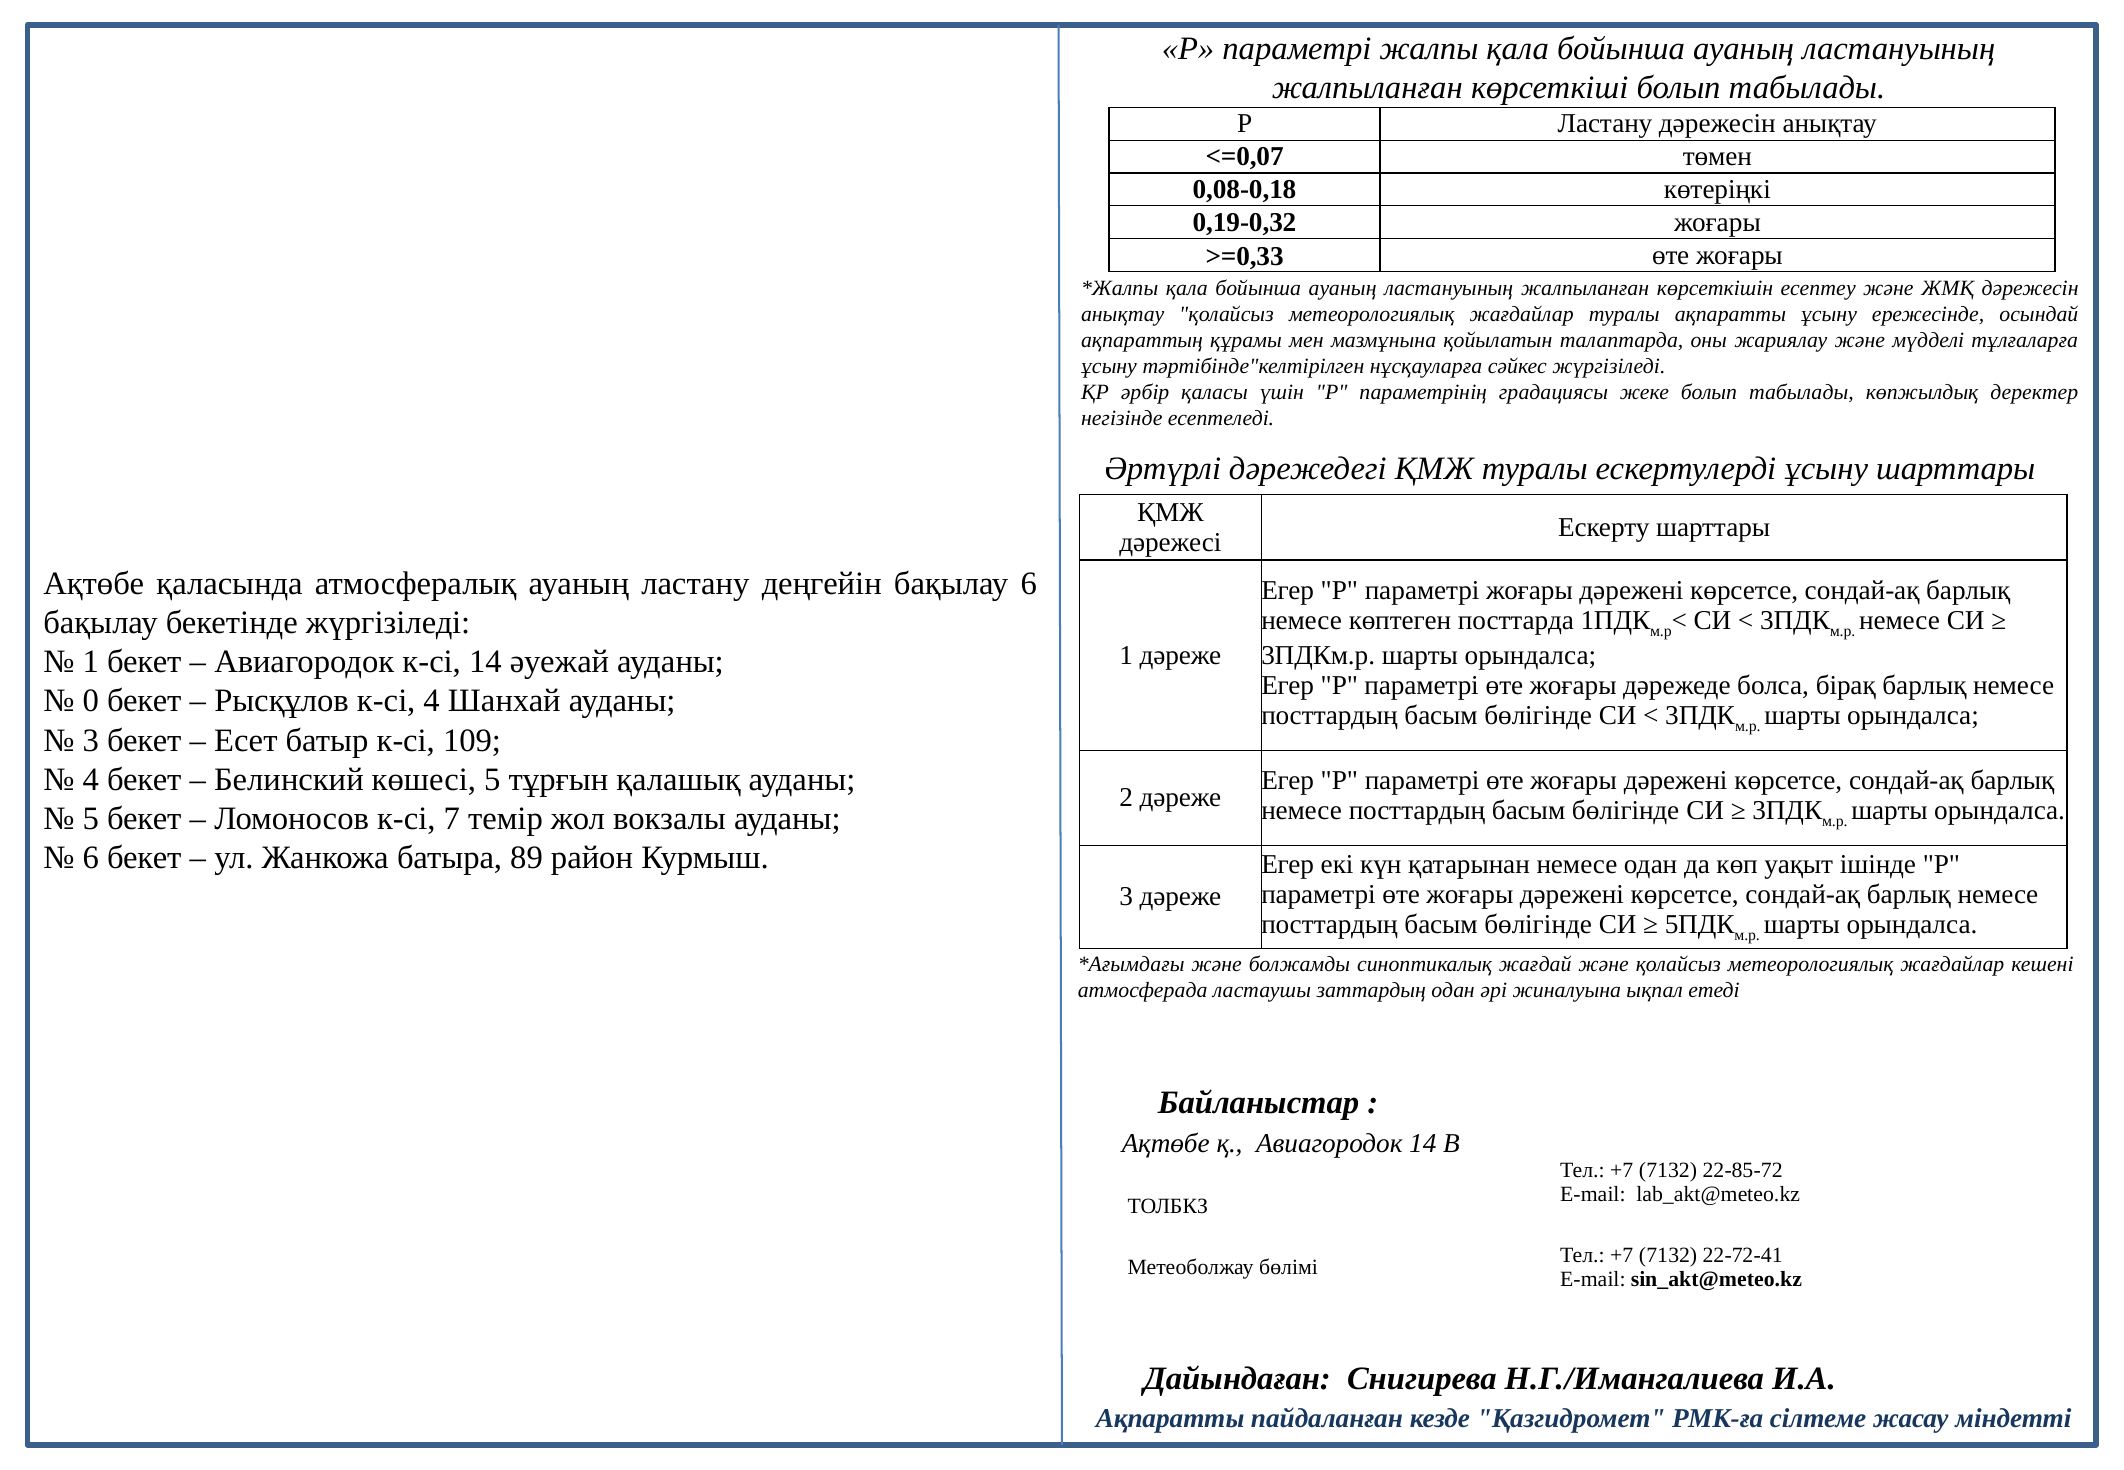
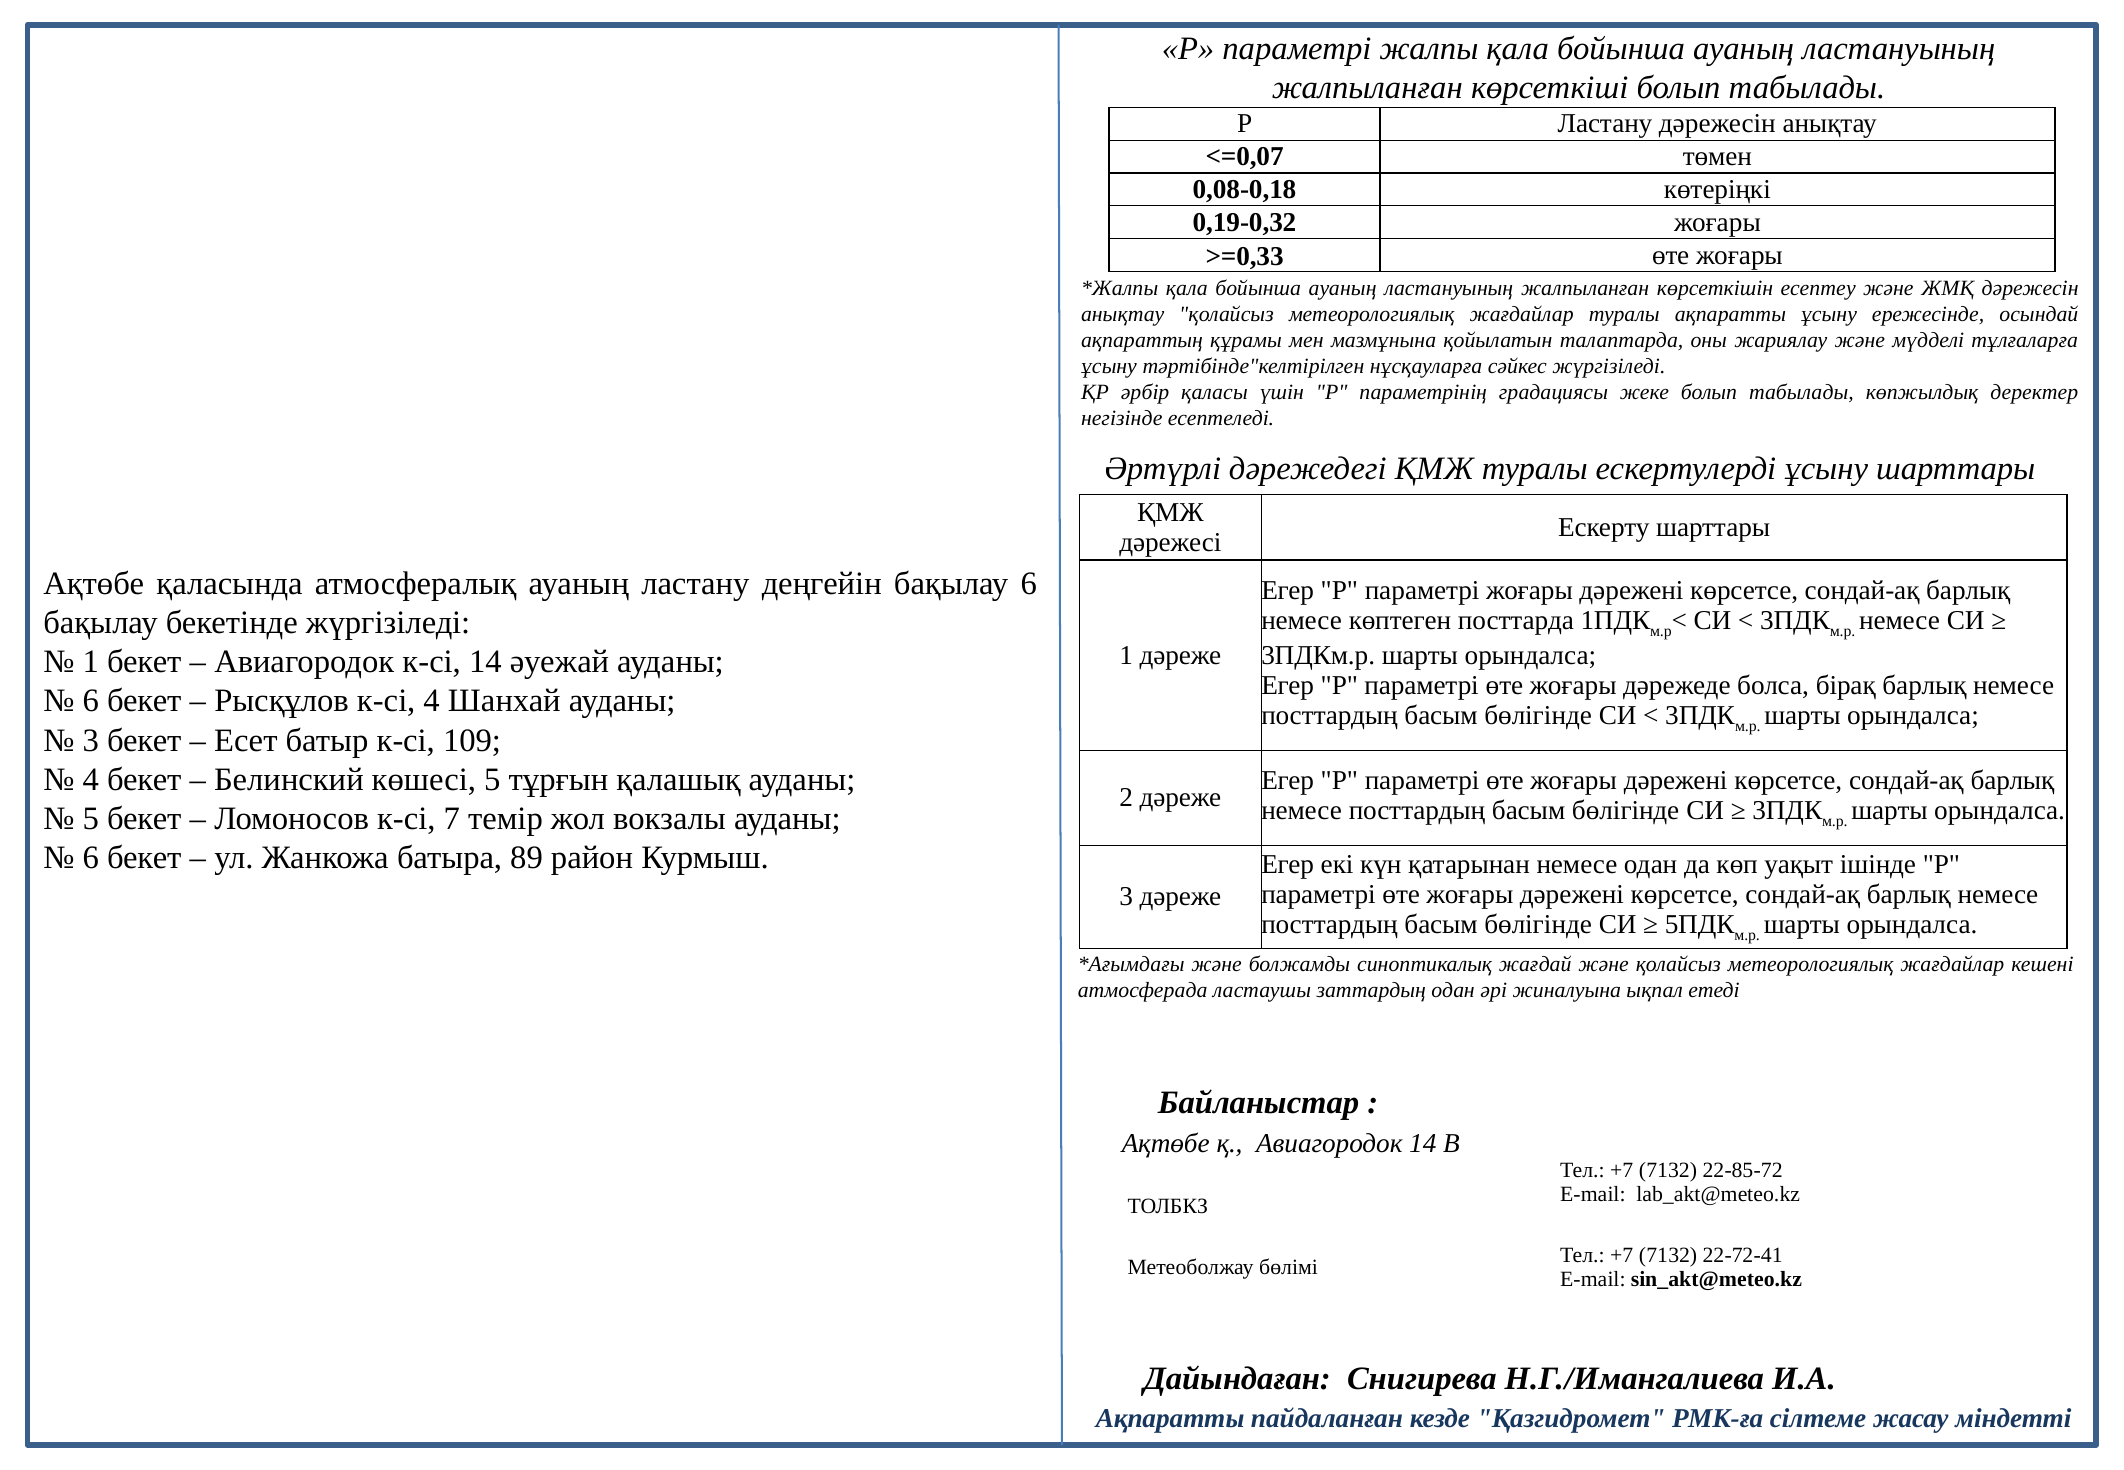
0 at (91, 701): 0 -> 6
